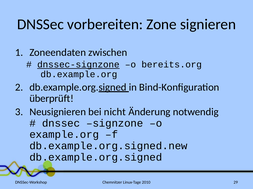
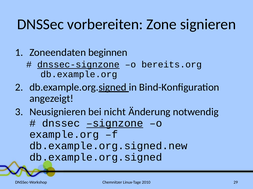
zwischen: zwischen -> beginnen
überprüft: überprüft -> angezeigt
signzone underline: none -> present
